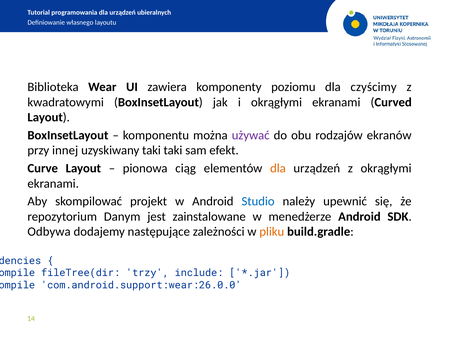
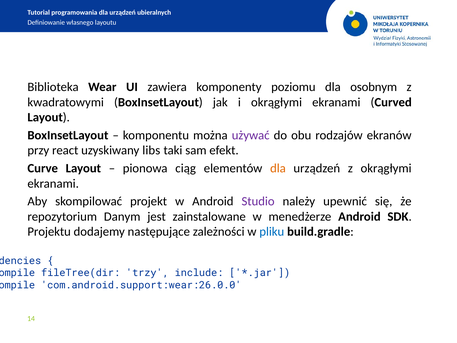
czyścimy: czyścimy -> osobnym
innej: innej -> react
uzyskiwany taki: taki -> libs
Studio colour: blue -> purple
Odbywa: Odbywa -> Projektu
pliku colour: orange -> blue
